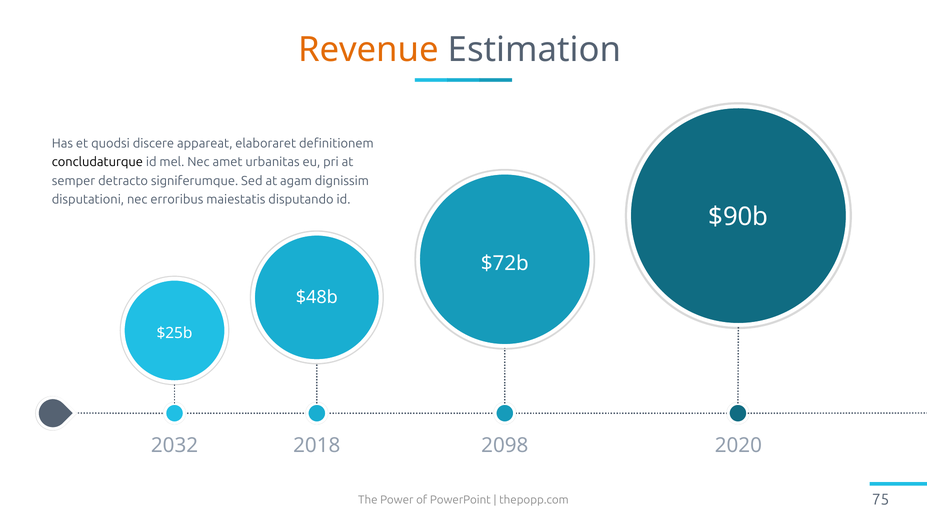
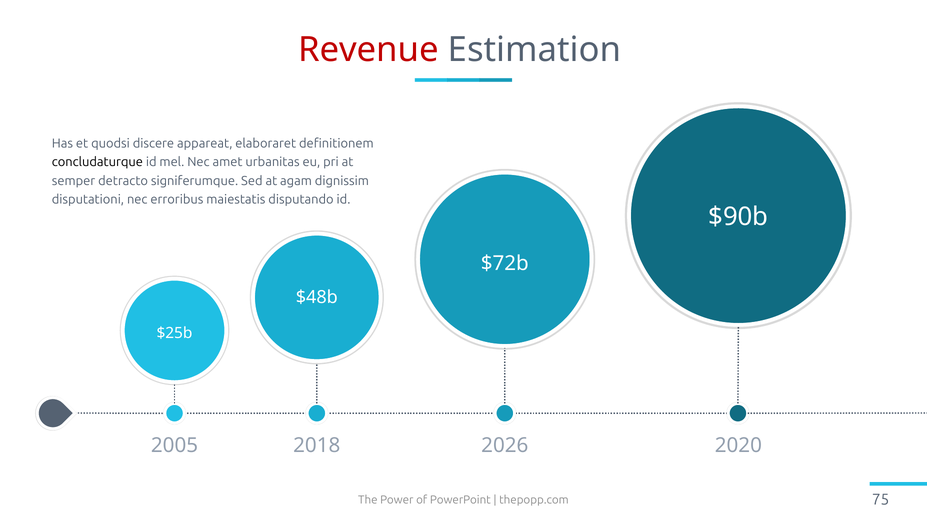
Revenue colour: orange -> red
2032: 2032 -> 2005
2098: 2098 -> 2026
